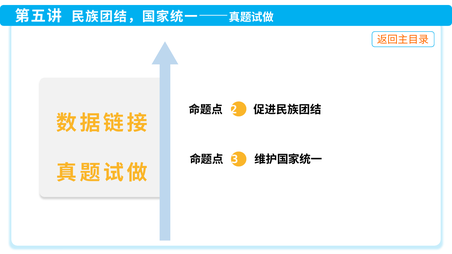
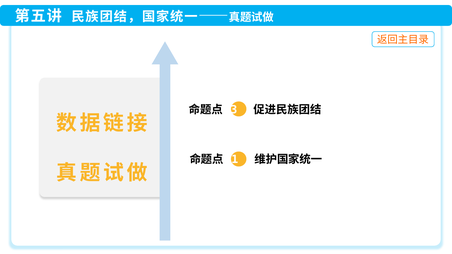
2: 2 -> 3
3: 3 -> 1
